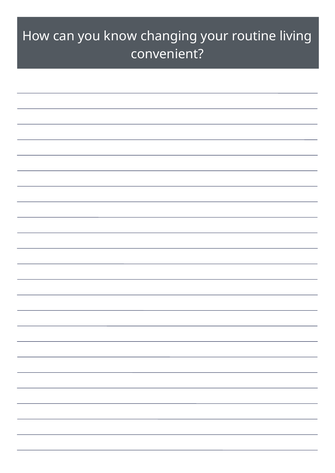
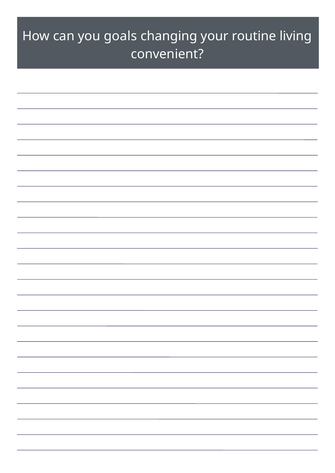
know: know -> goals
